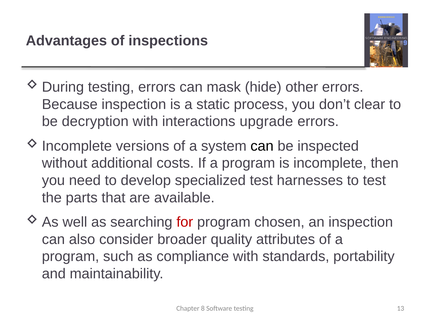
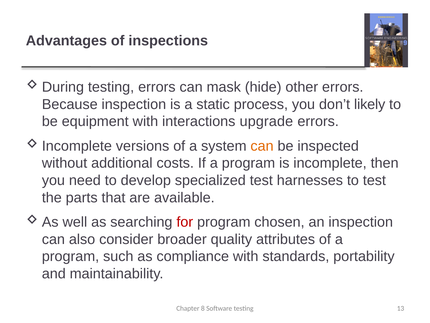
clear: clear -> likely
decryption: decryption -> equipment
can at (262, 146) colour: black -> orange
